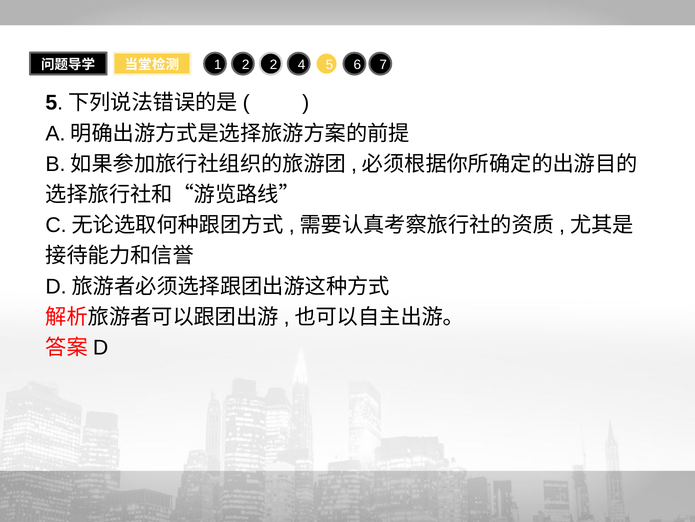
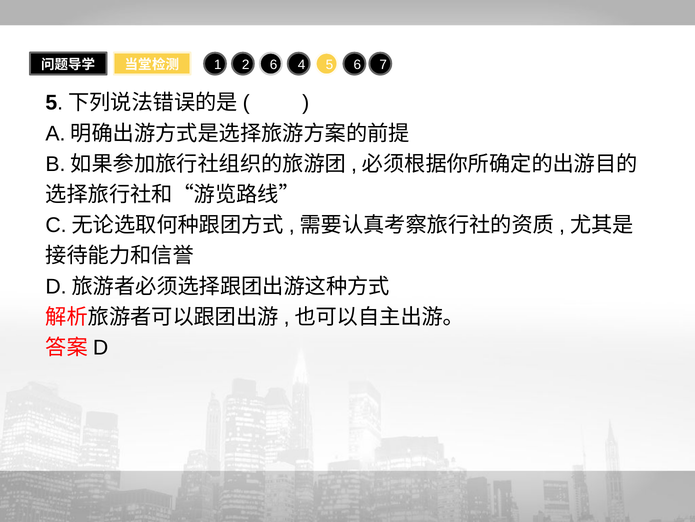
2 2: 2 -> 6
